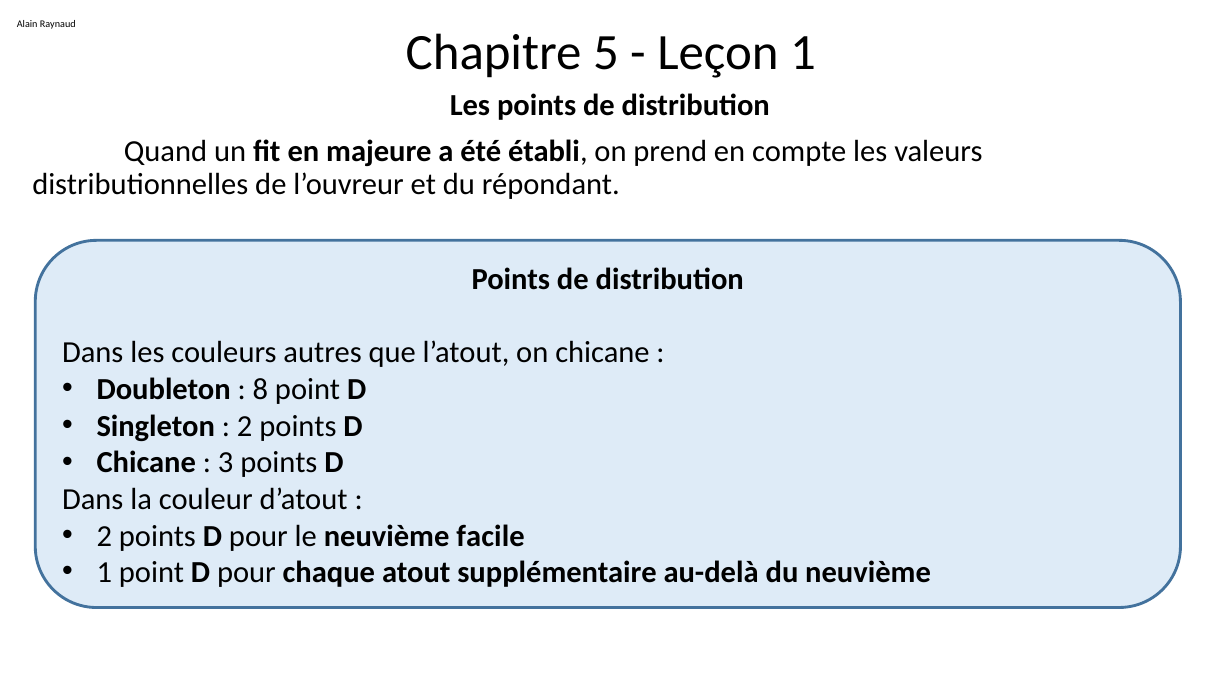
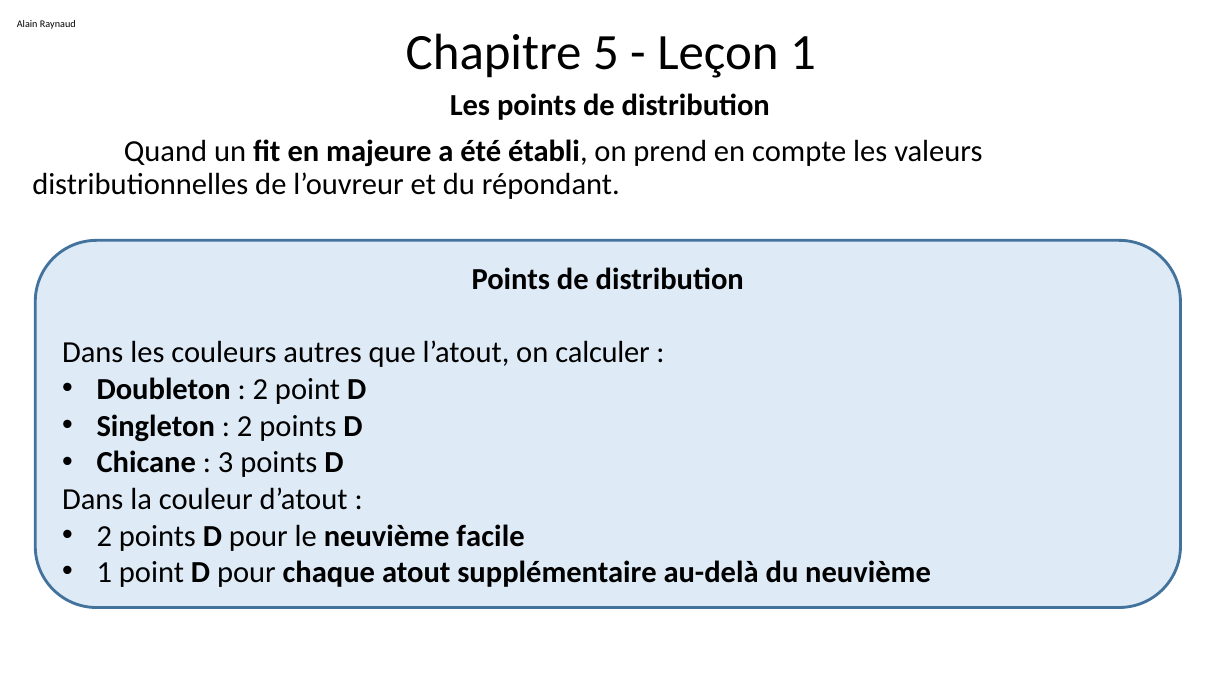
on chicane: chicane -> calculer
8 at (260, 390): 8 -> 2
